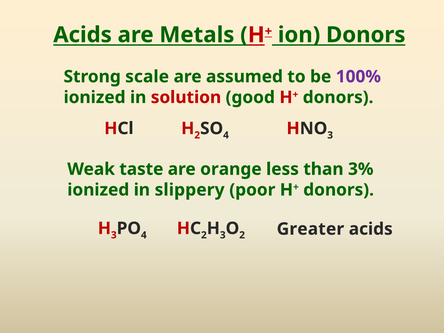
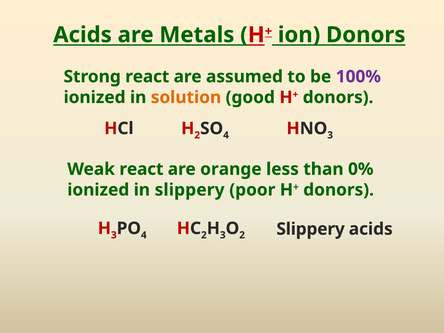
Strong scale: scale -> react
solution colour: red -> orange
Weak taste: taste -> react
3%: 3% -> 0%
Greater at (310, 229): Greater -> Slippery
